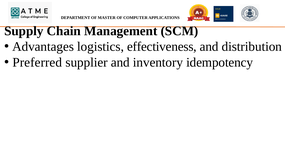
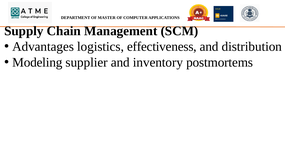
Preferred: Preferred -> Modeling
idempotency: idempotency -> postmortems
